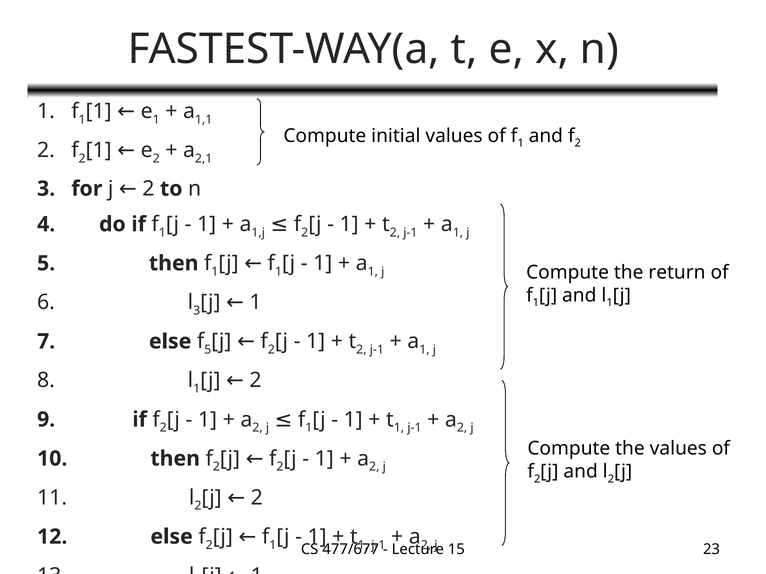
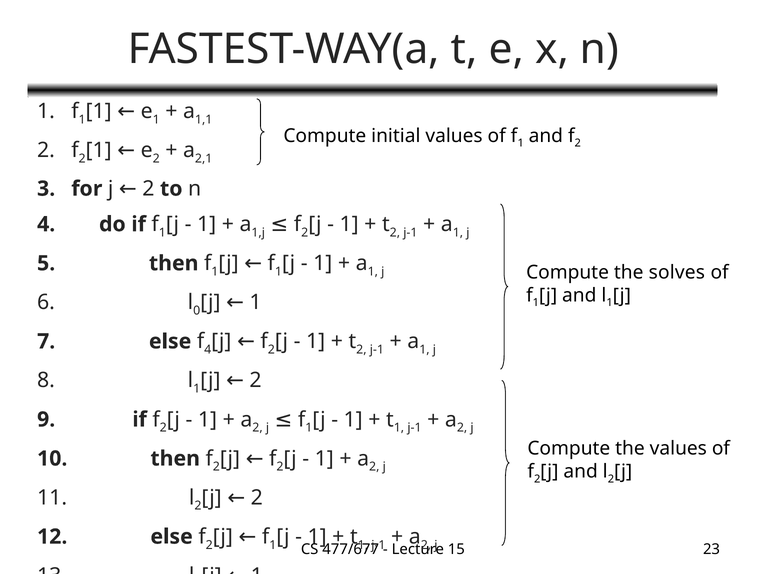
return: return -> solves
3 at (197, 311): 3 -> 0
5 at (208, 350): 5 -> 4
